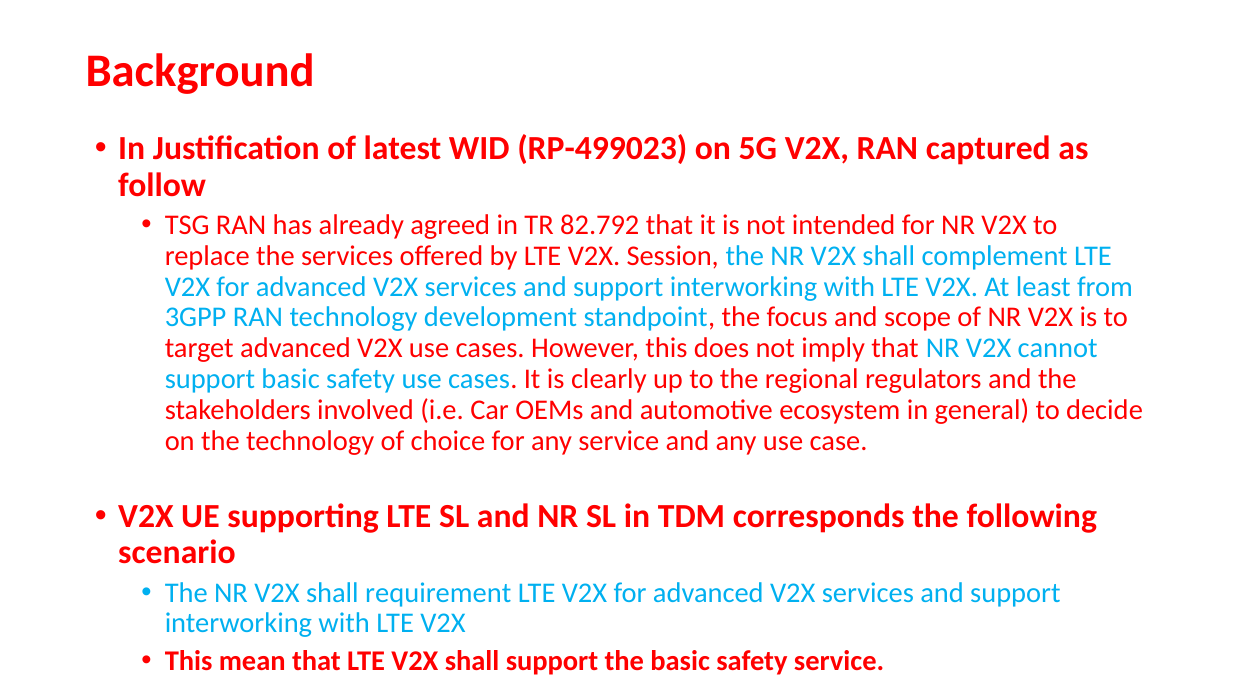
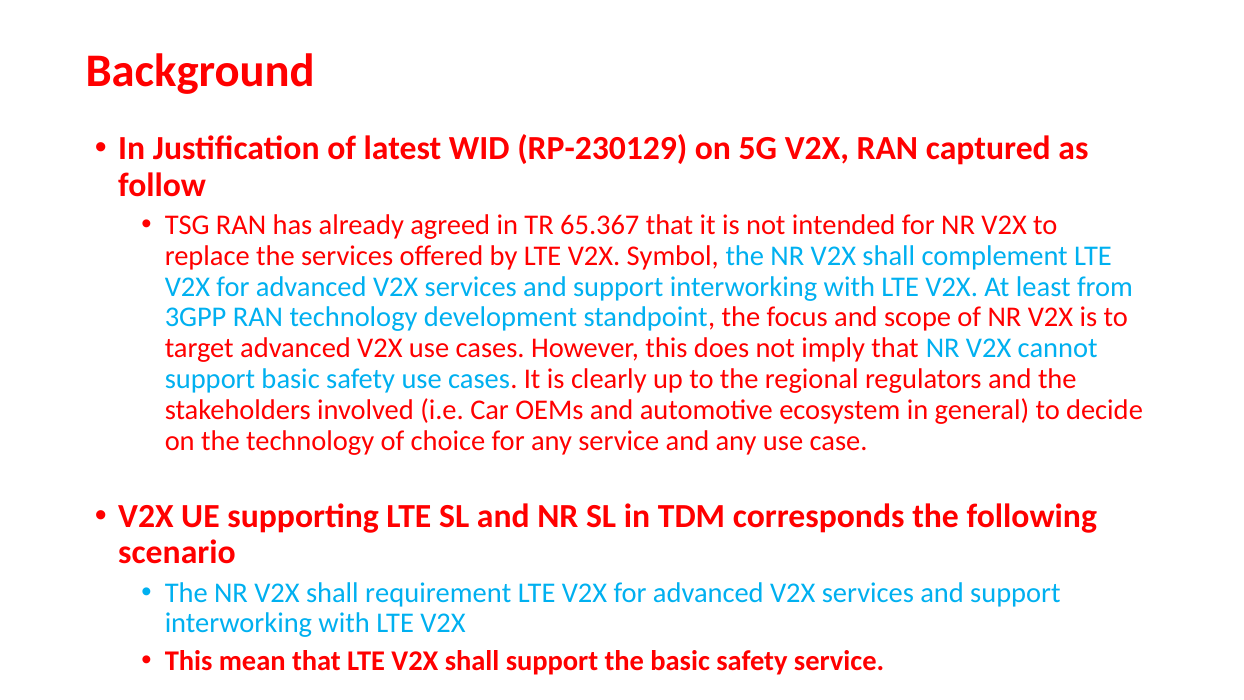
RP-499023: RP-499023 -> RP-230129
82.792: 82.792 -> 65.367
Session: Session -> Symbol
